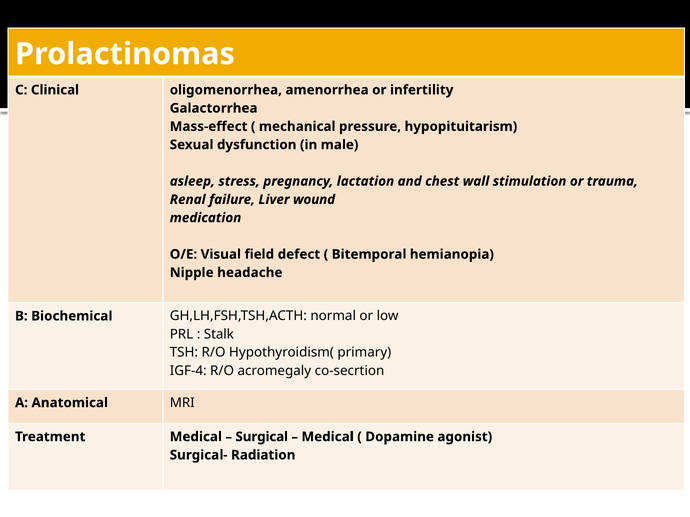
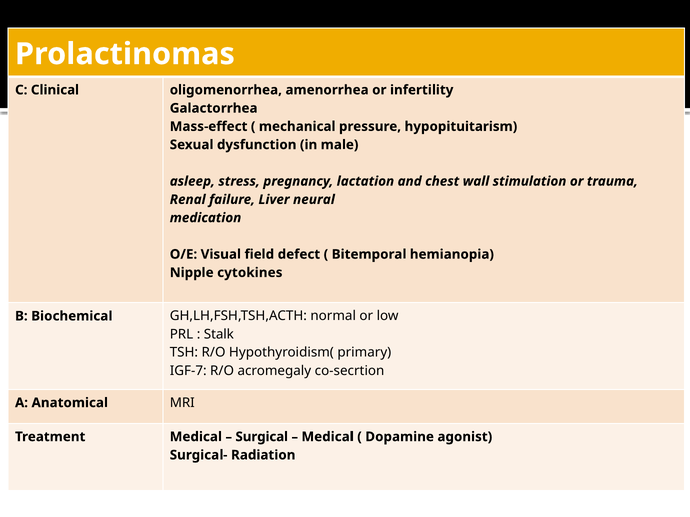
wound: wound -> neural
headache: headache -> cytokines
IGF-4: IGF-4 -> IGF-7
